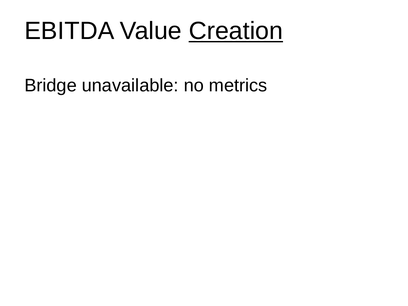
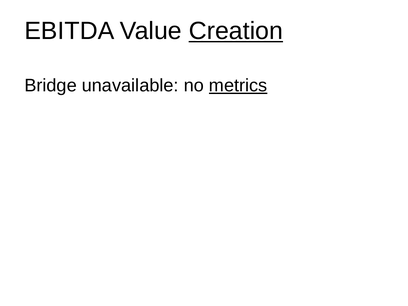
metrics underline: none -> present
